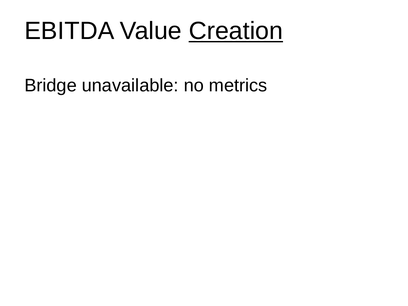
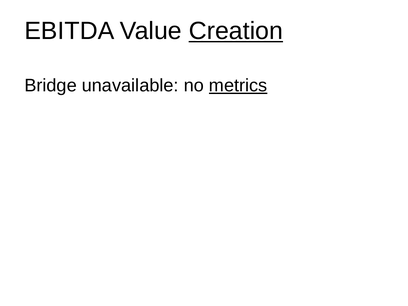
metrics underline: none -> present
